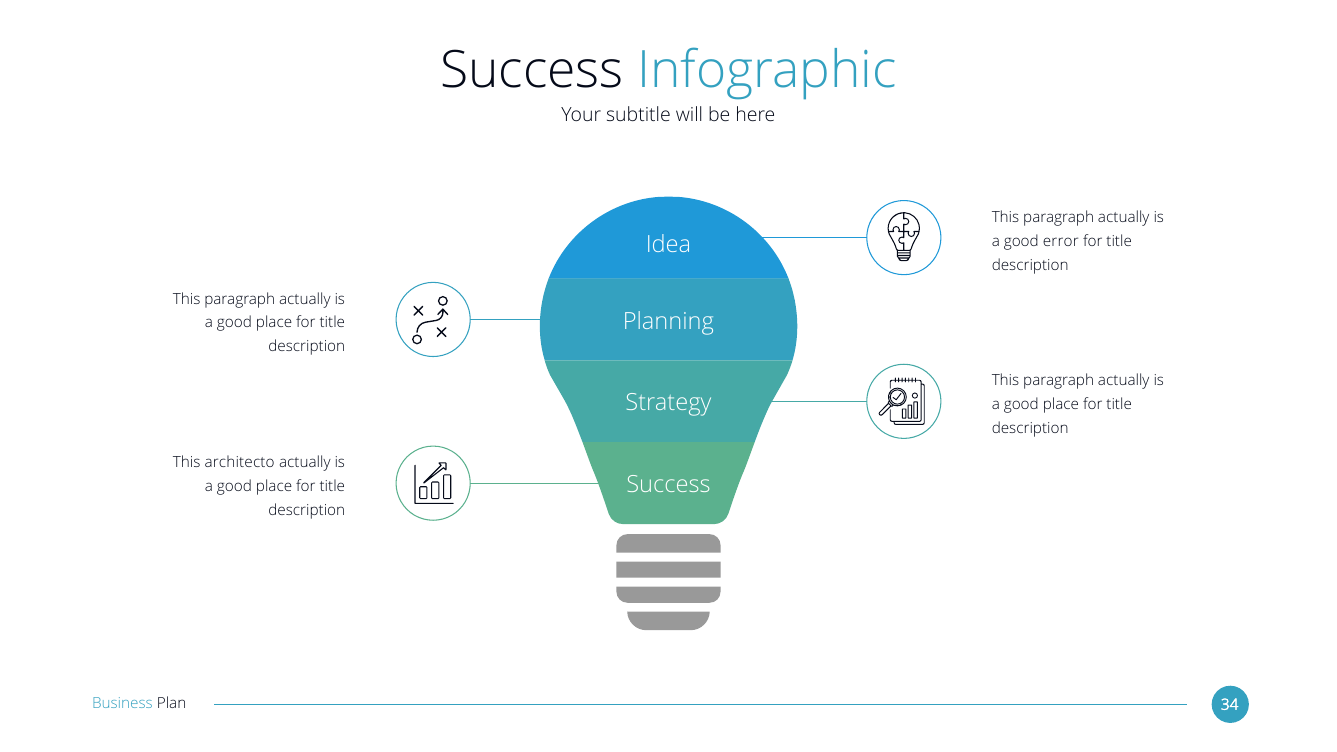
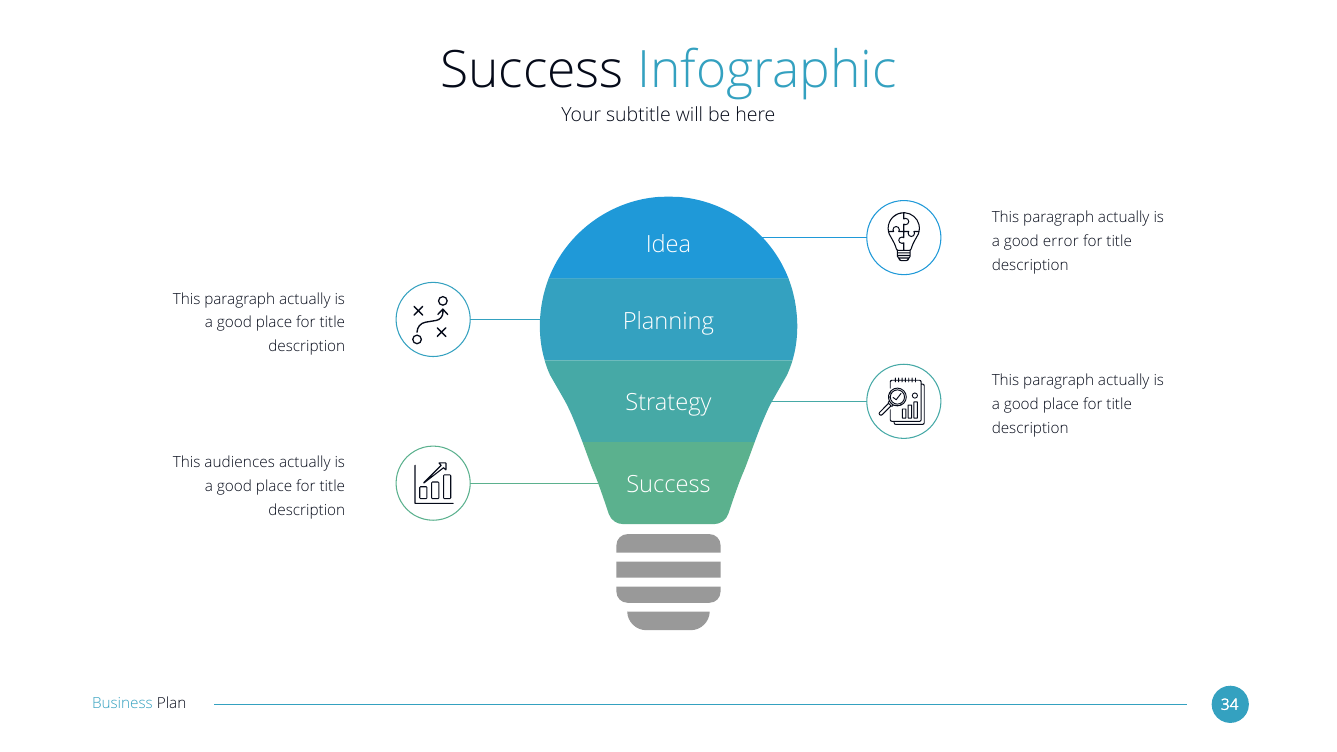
architecto: architecto -> audiences
